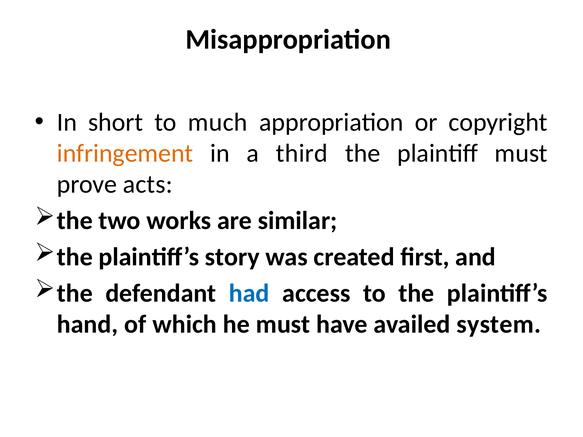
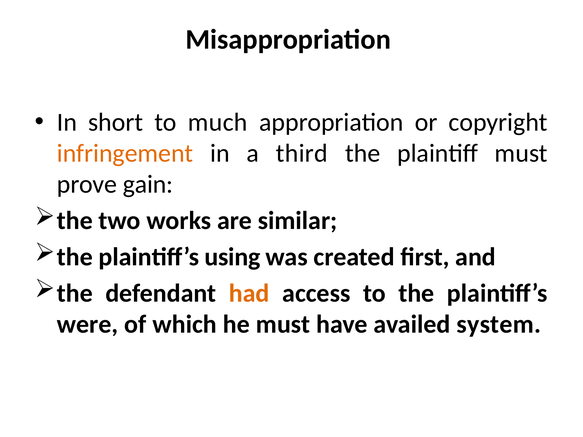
acts: acts -> gain
story: story -> using
had colour: blue -> orange
hand: hand -> were
